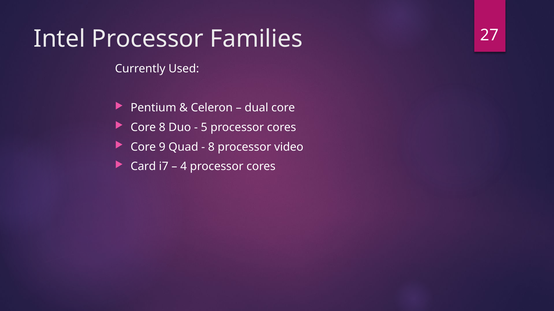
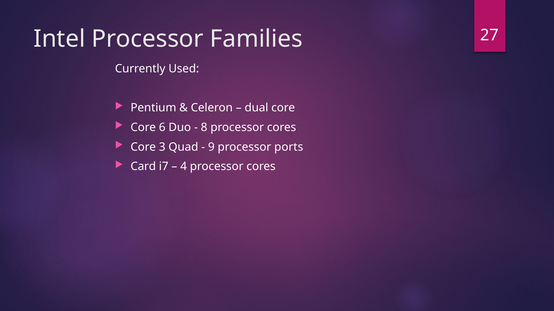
Core 8: 8 -> 6
5: 5 -> 8
9: 9 -> 3
8 at (211, 147): 8 -> 9
video: video -> ports
